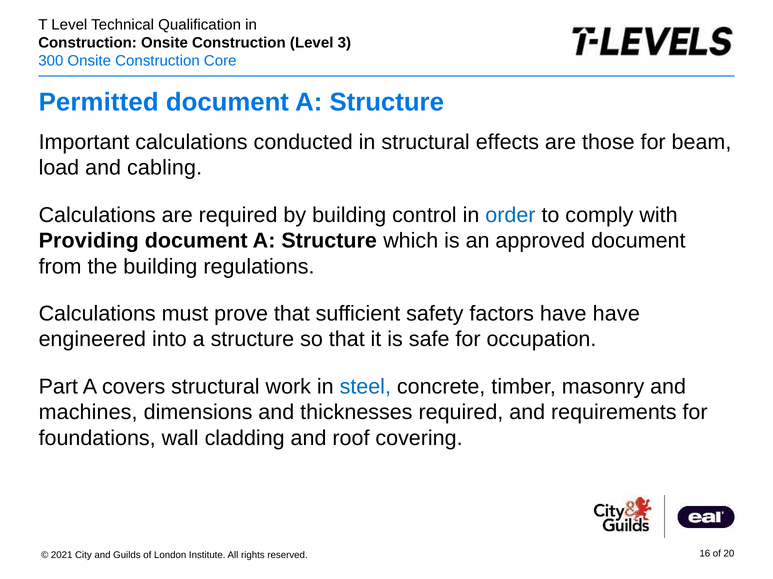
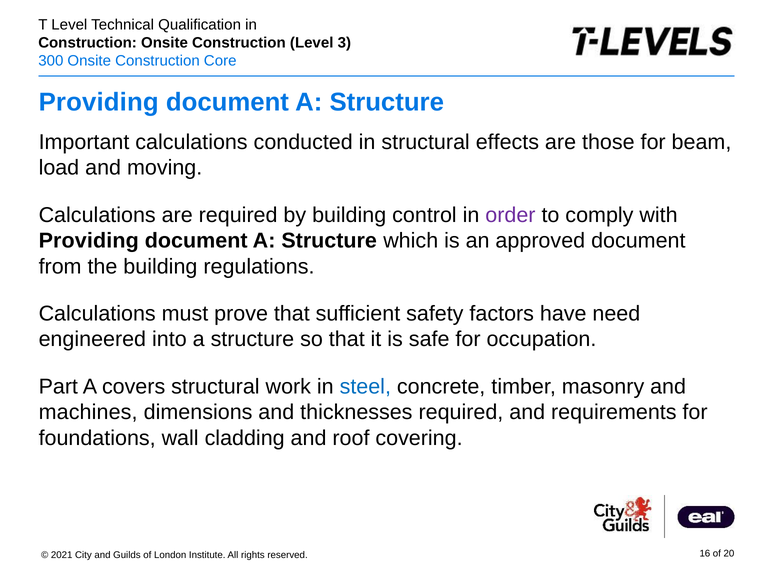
Permitted at (99, 102): Permitted -> Providing
cabling: cabling -> moving
order colour: blue -> purple
have have: have -> need
